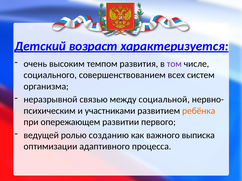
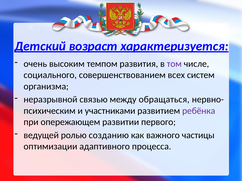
социальной: социальной -> обращаться
ребёнка colour: orange -> purple
выписка: выписка -> частицы
